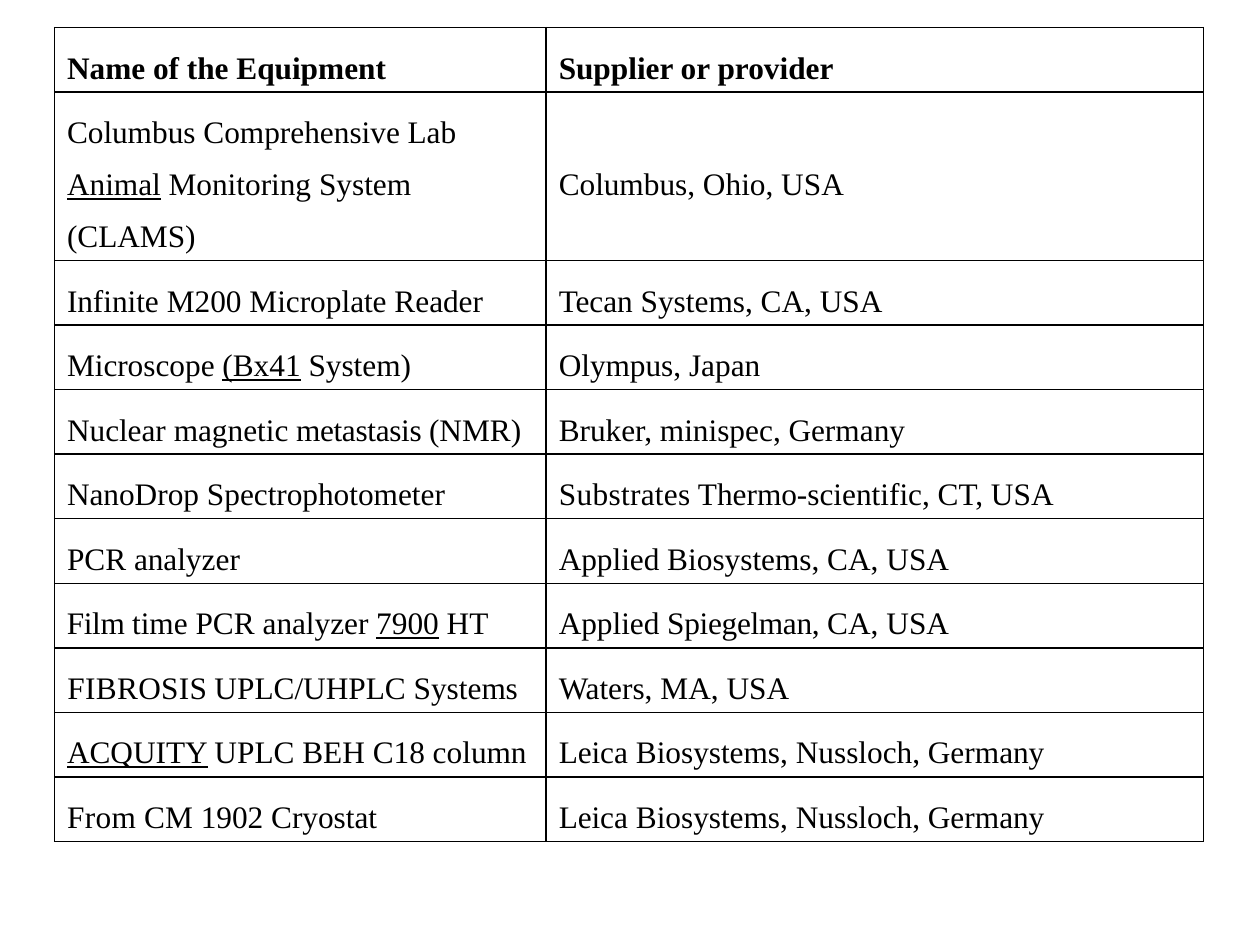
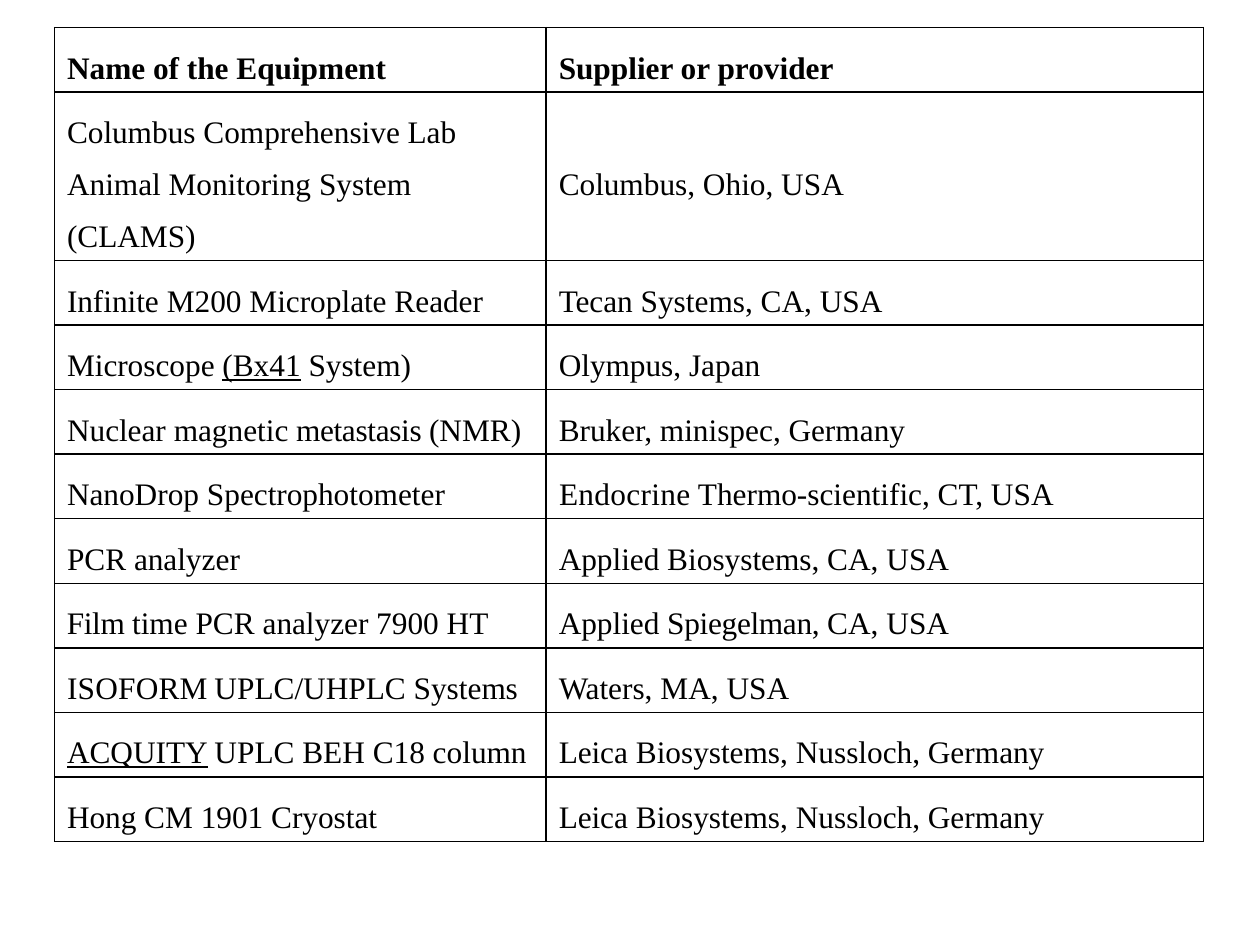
Animal underline: present -> none
Substrates: Substrates -> Endocrine
7900 underline: present -> none
FIBROSIS: FIBROSIS -> ISOFORM
From: From -> Hong
1902: 1902 -> 1901
